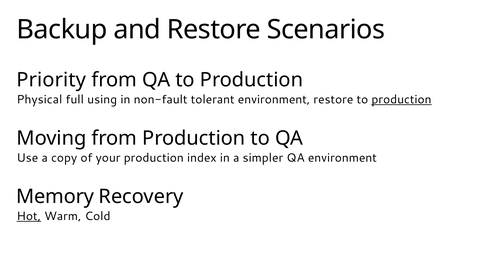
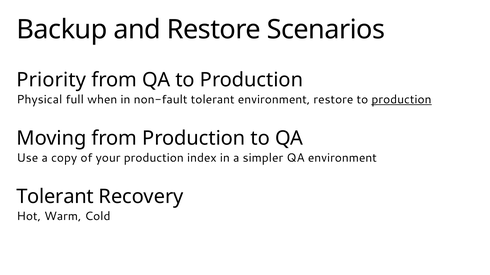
using: using -> when
Memory at (55, 197): Memory -> Tolerant
Hot underline: present -> none
